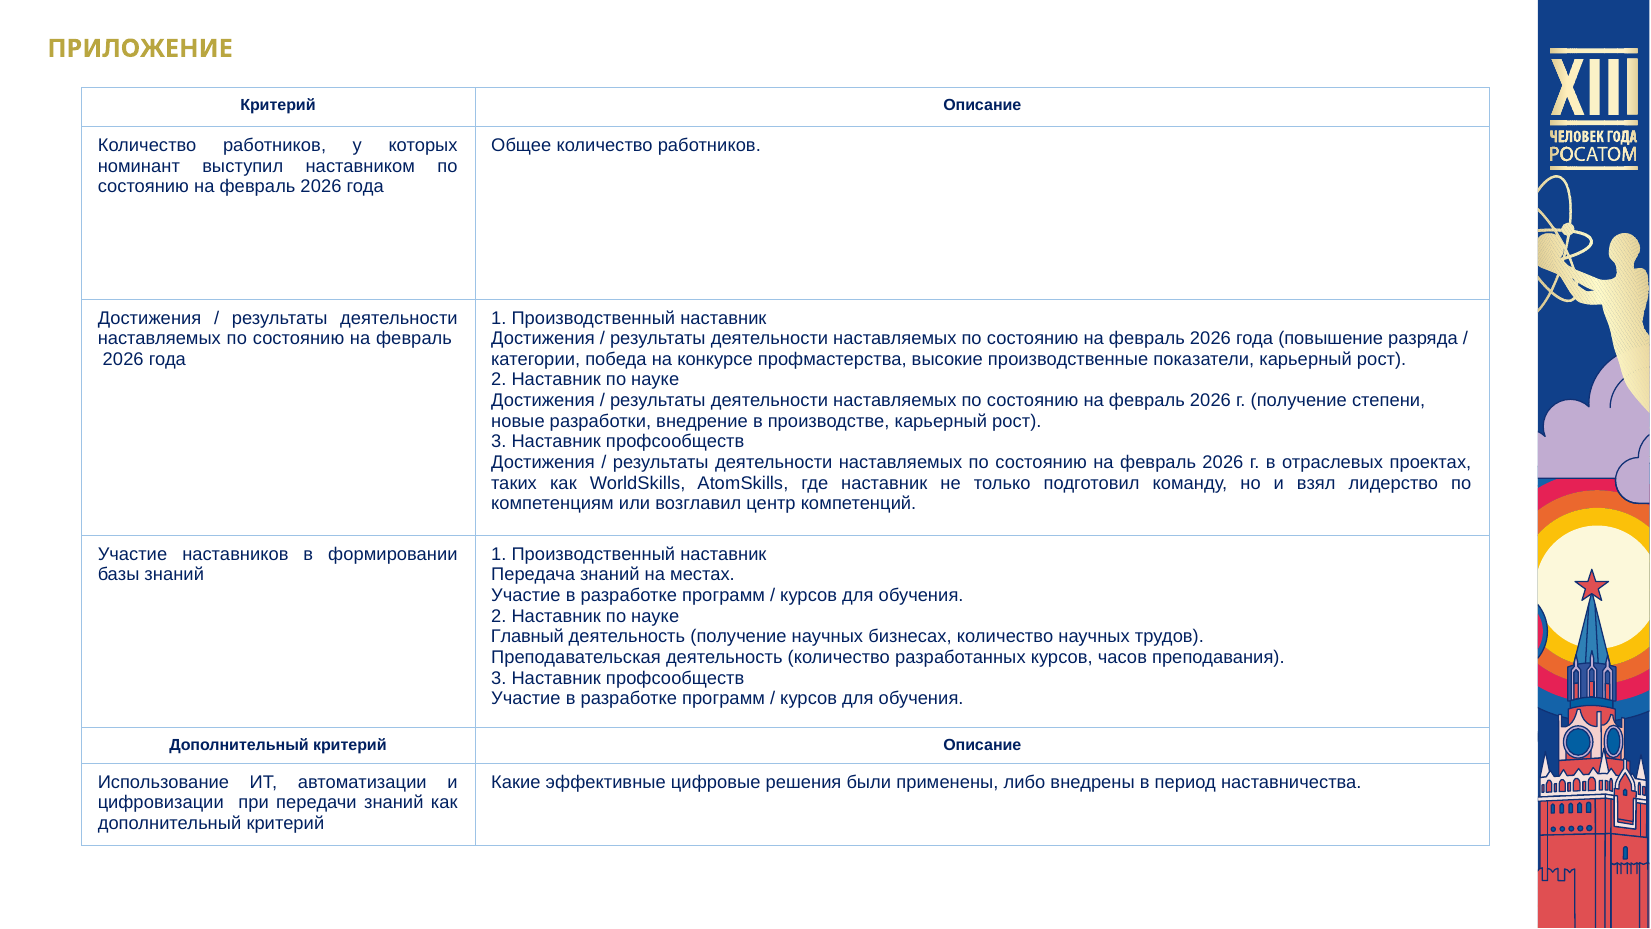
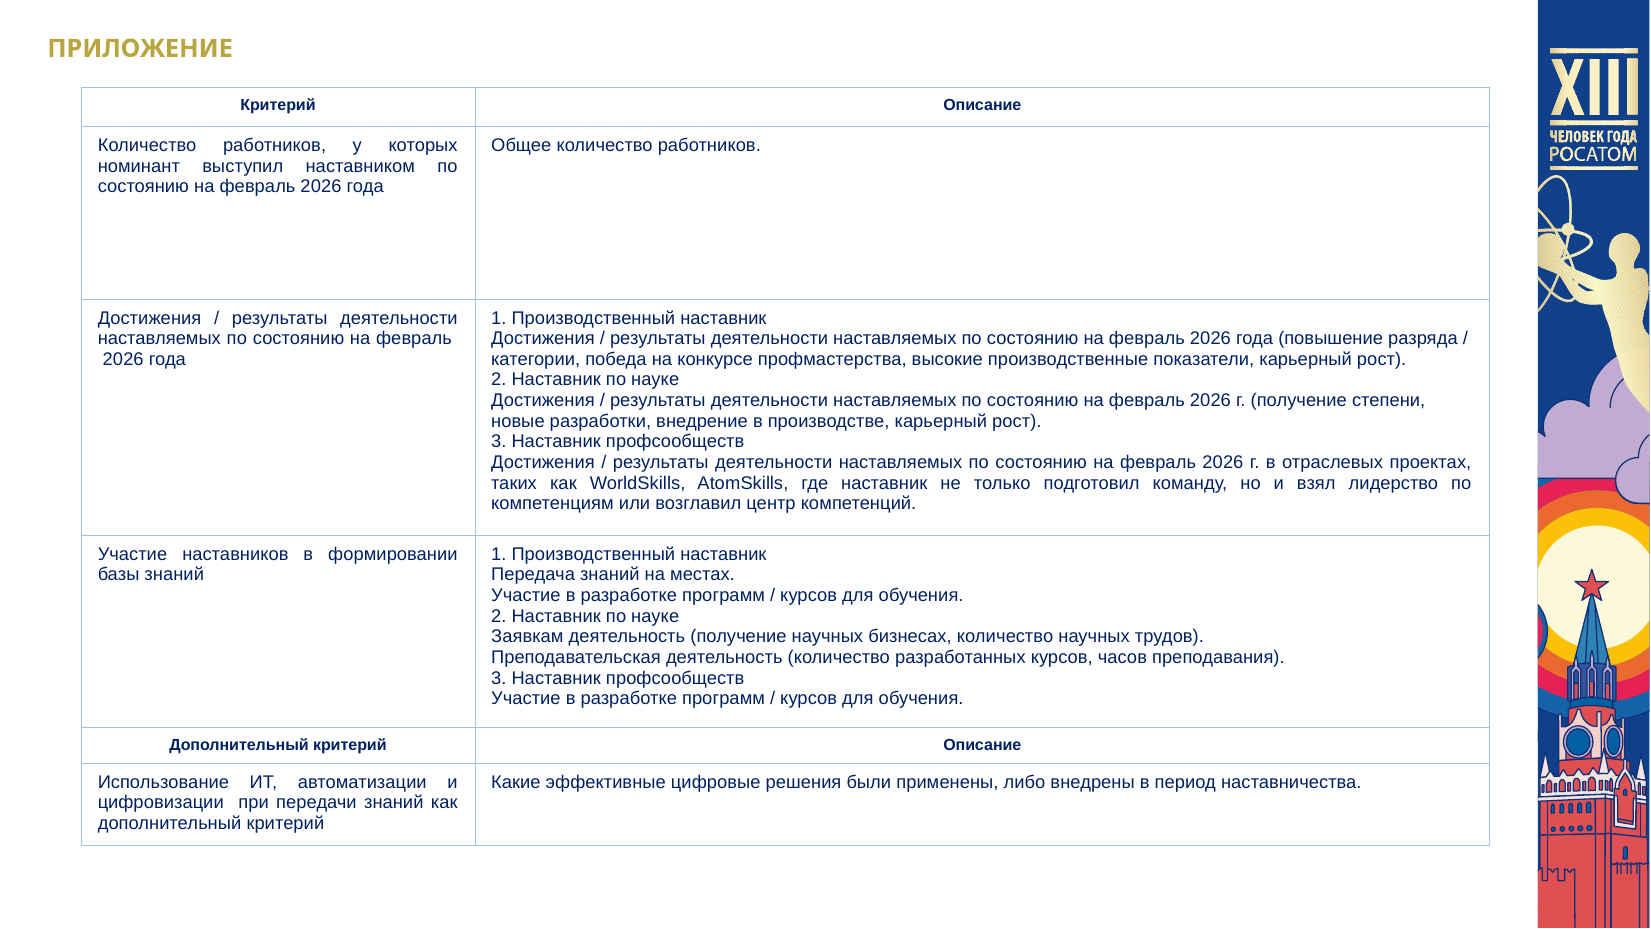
Главный: Главный -> Заявкам
